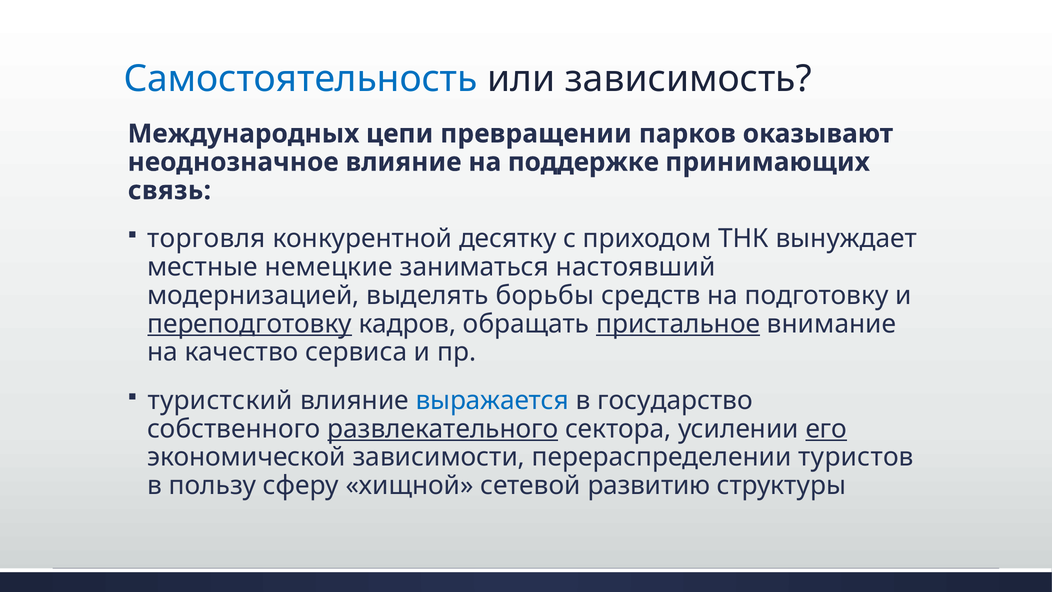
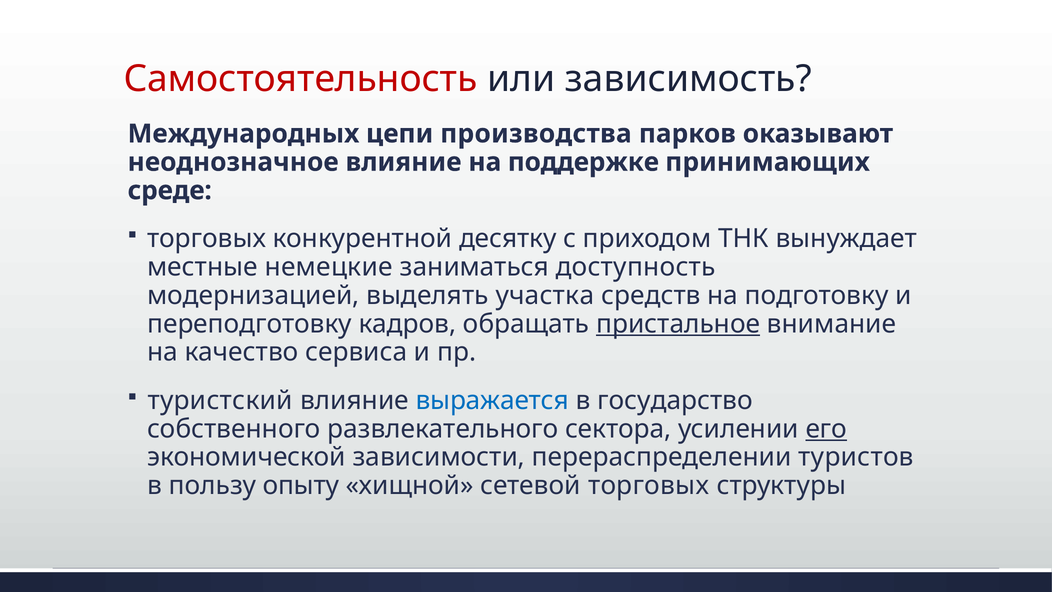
Самостоятельность colour: blue -> red
превращении: превращении -> производства
связь: связь -> среде
торговля at (207, 239): торговля -> торговых
настоявший: настоявший -> доступность
борьбы: борьбы -> участка
переподготовку underline: present -> none
развлекательного underline: present -> none
сферу: сферу -> опыту
сетевой развитию: развитию -> торговых
